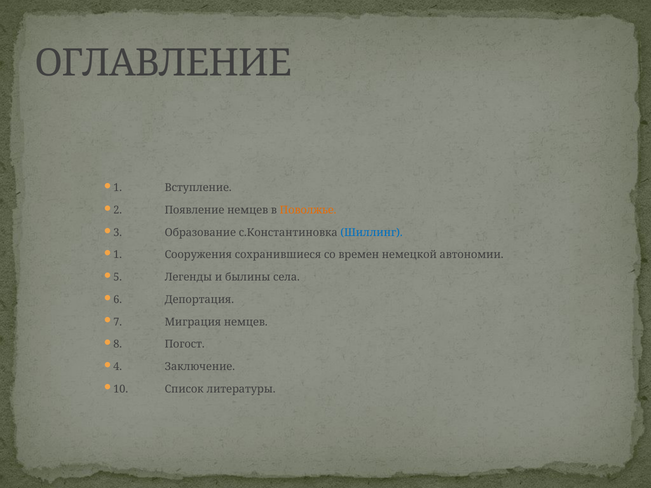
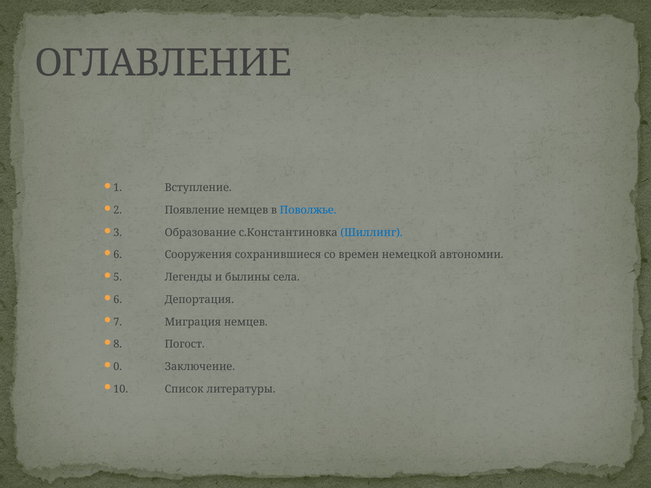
Поволжье colour: orange -> blue
1 at (118, 255): 1 -> 6
4: 4 -> 0
